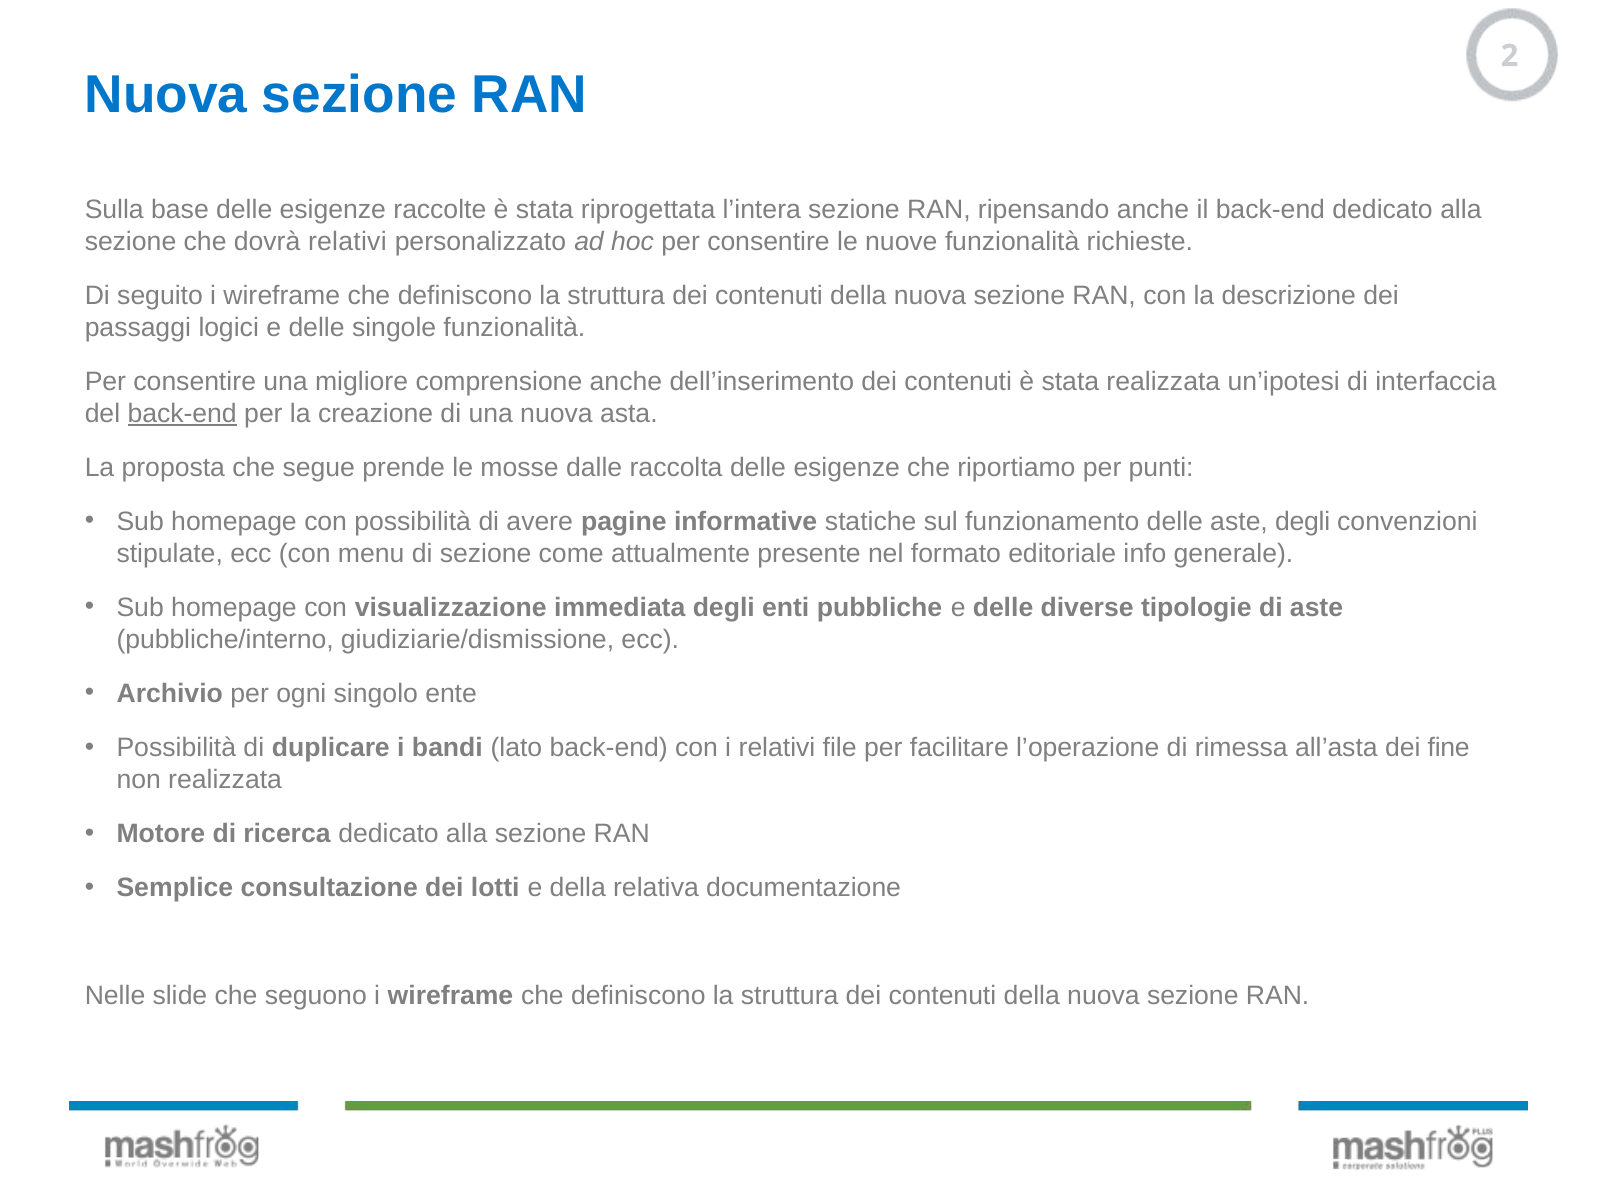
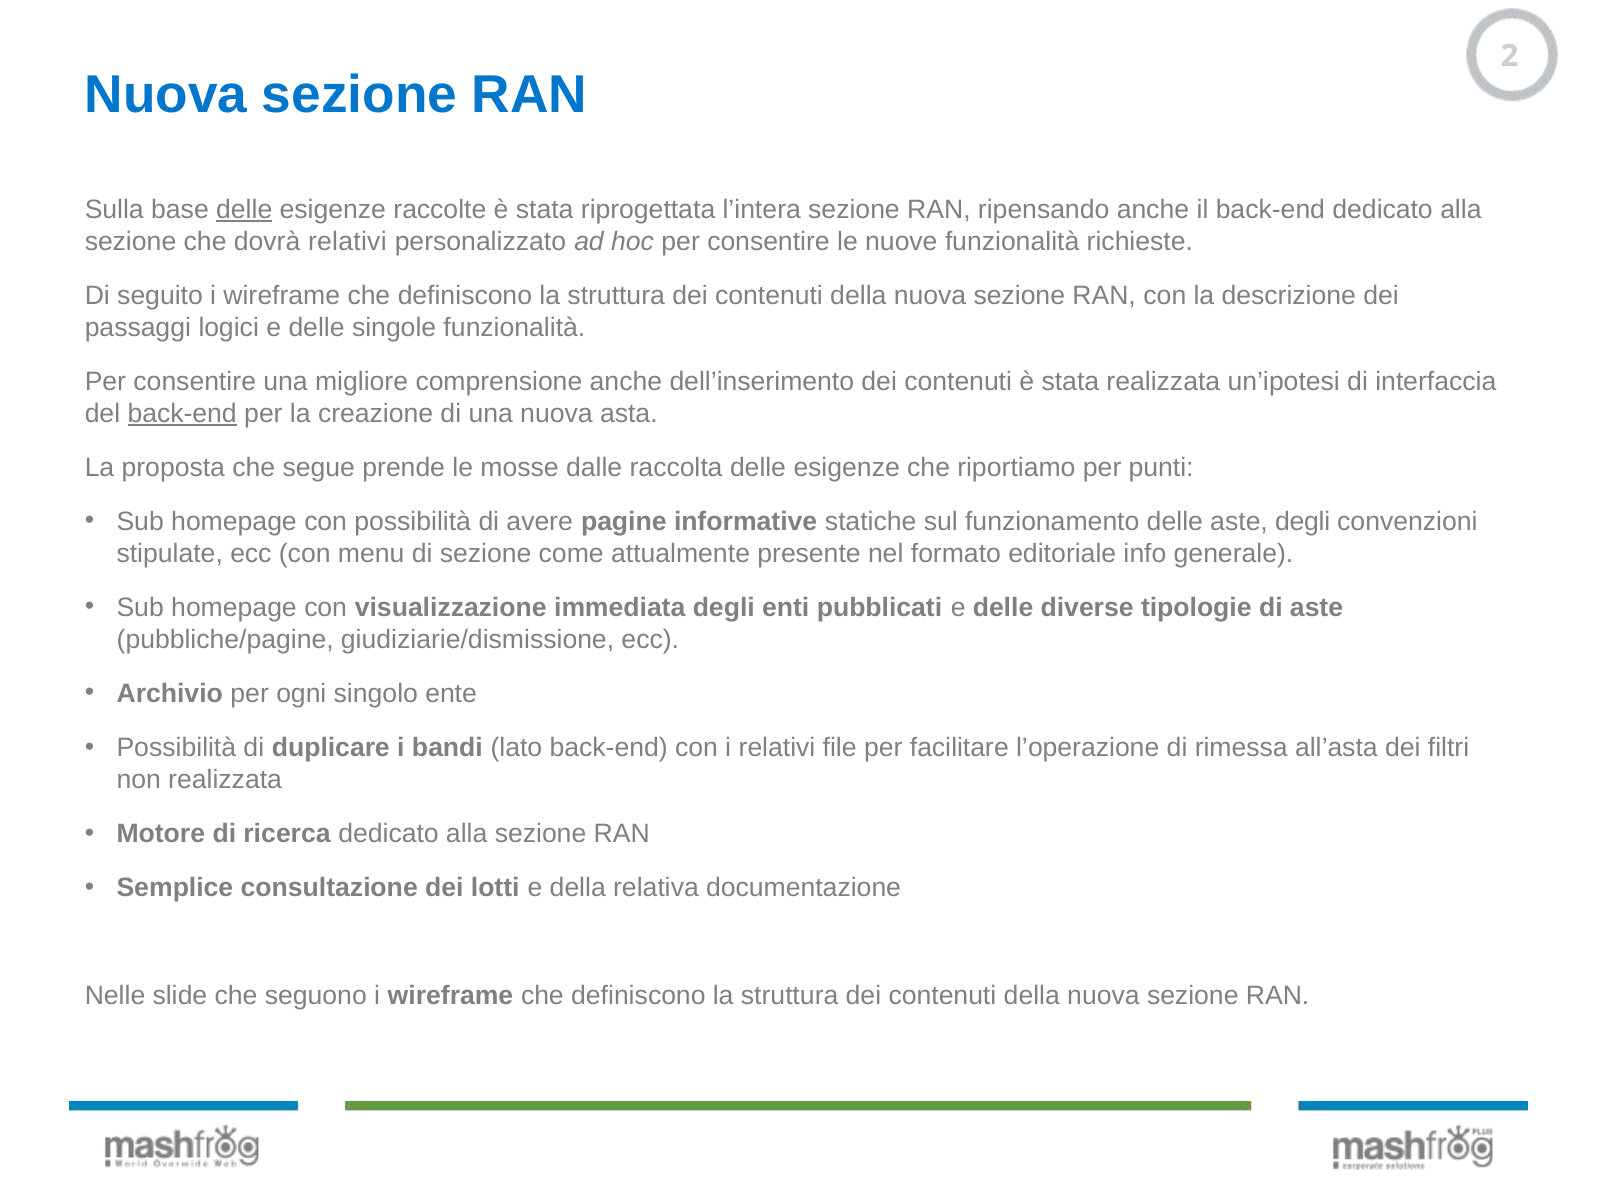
delle at (244, 210) underline: none -> present
pubbliche: pubbliche -> pubblicati
pubbliche/interno: pubbliche/interno -> pubbliche/pagine
fine: fine -> filtri
